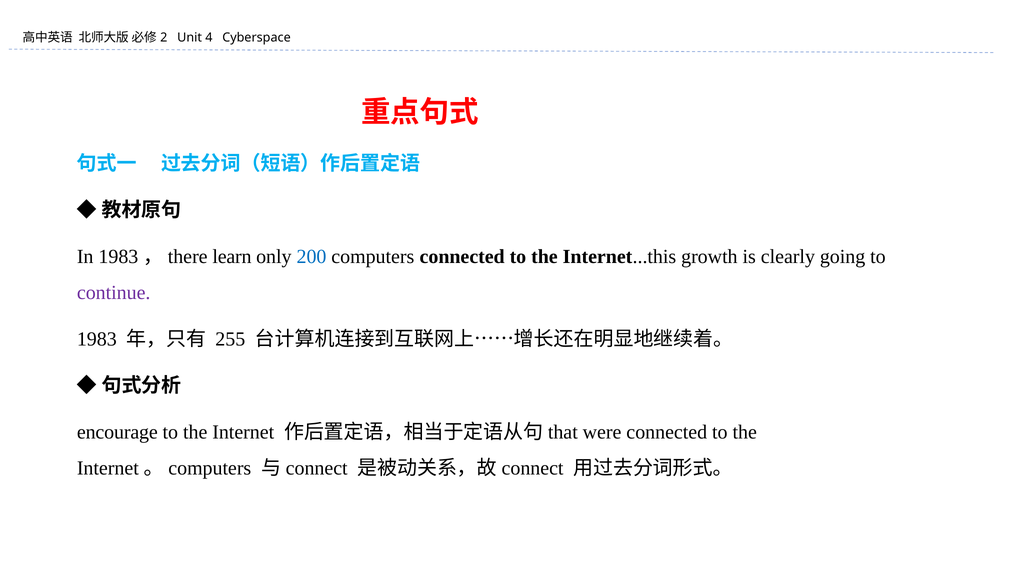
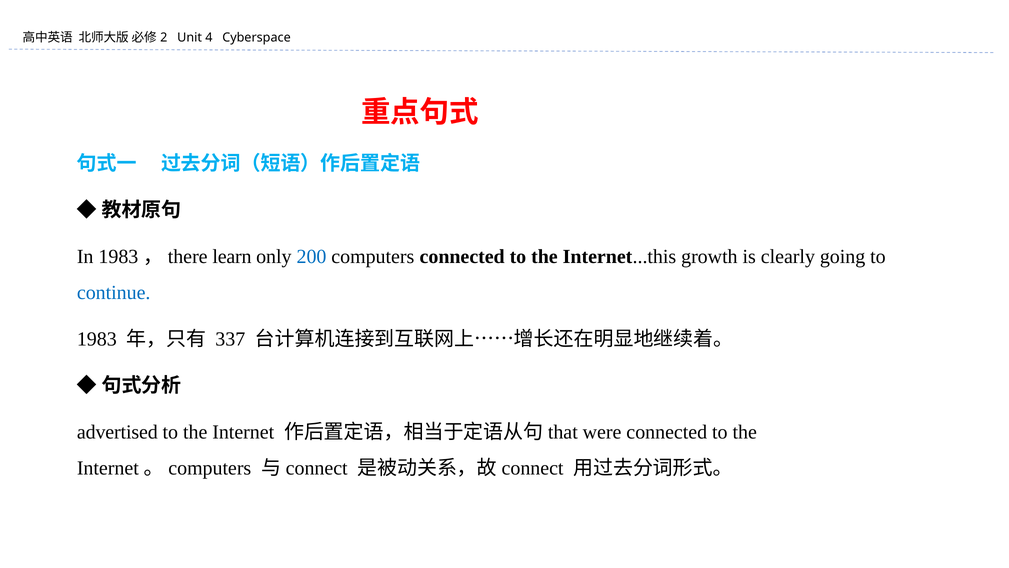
continue colour: purple -> blue
255: 255 -> 337
encourage: encourage -> advertised
